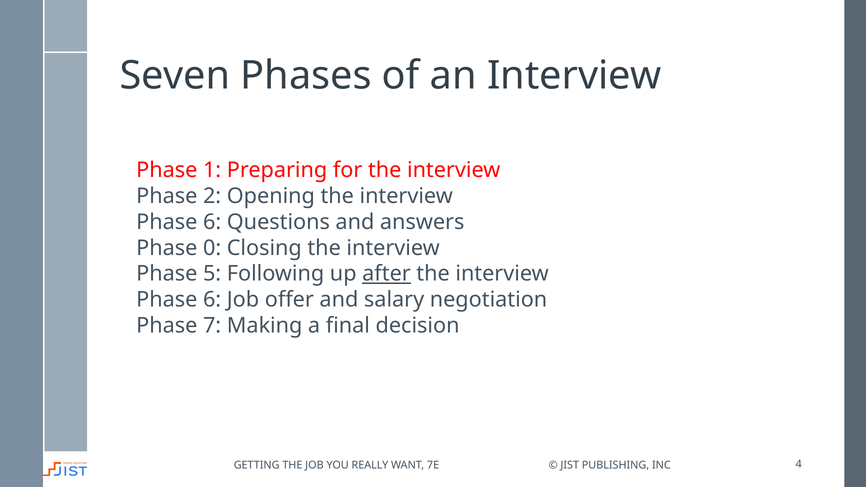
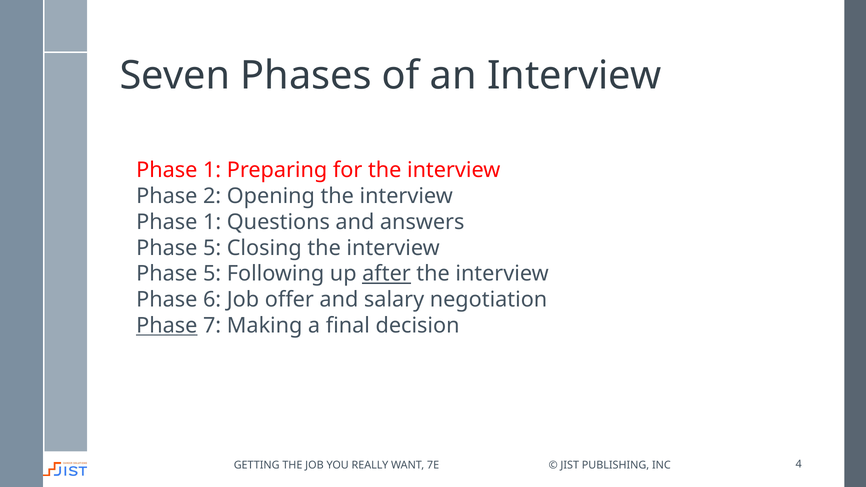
6 at (212, 222): 6 -> 1
0 at (212, 248): 0 -> 5
Phase at (167, 326) underline: none -> present
